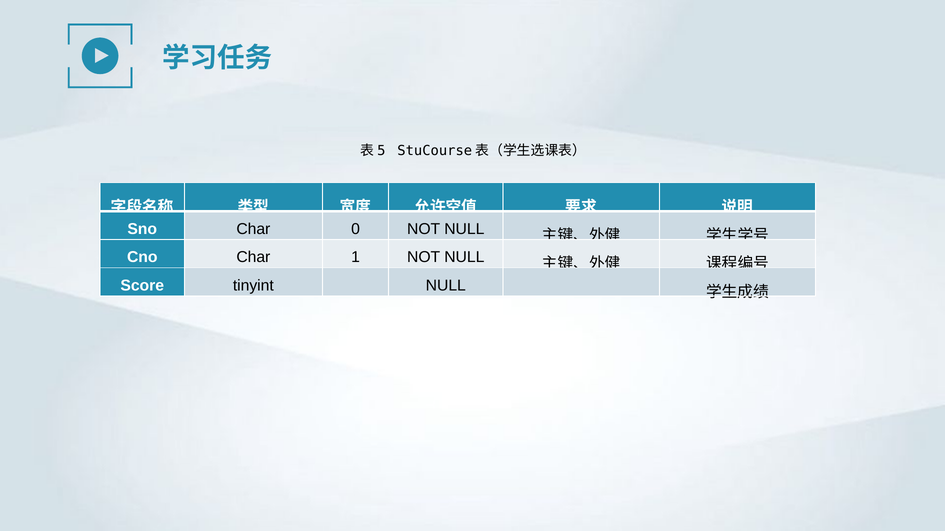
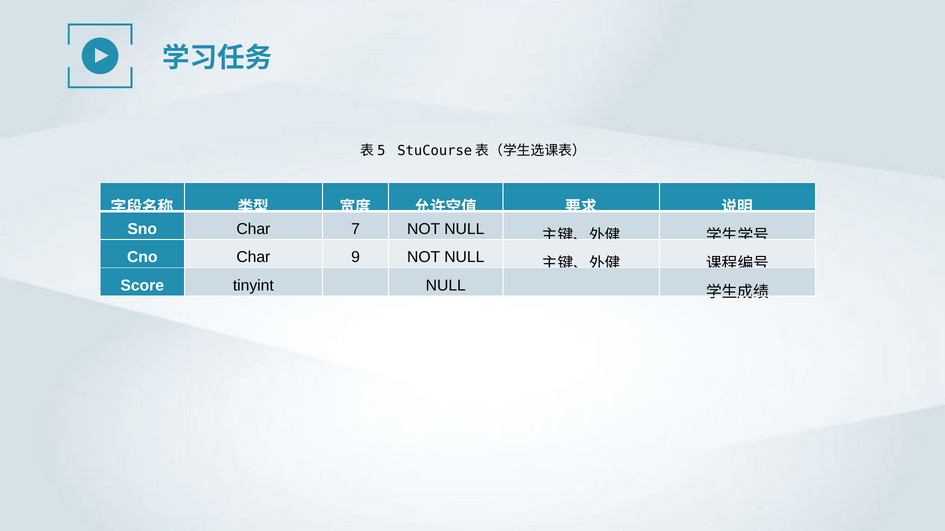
0: 0 -> 7
1: 1 -> 9
